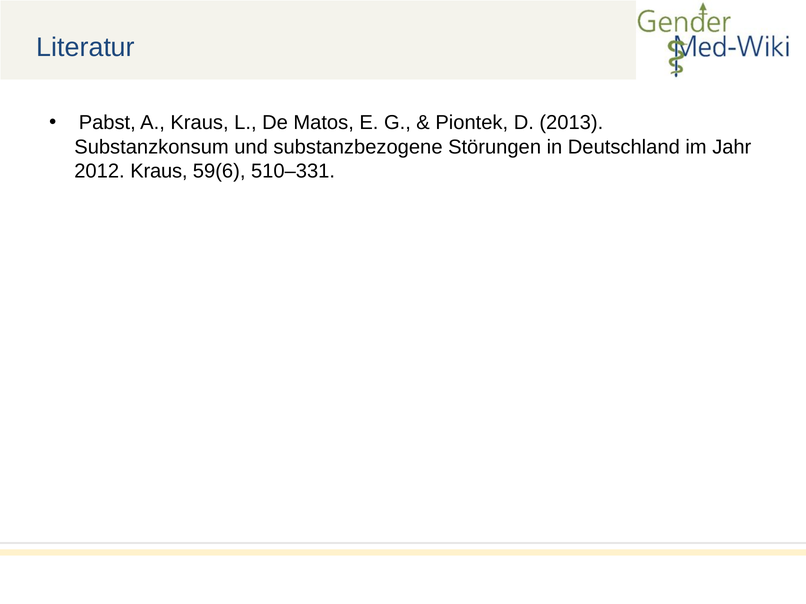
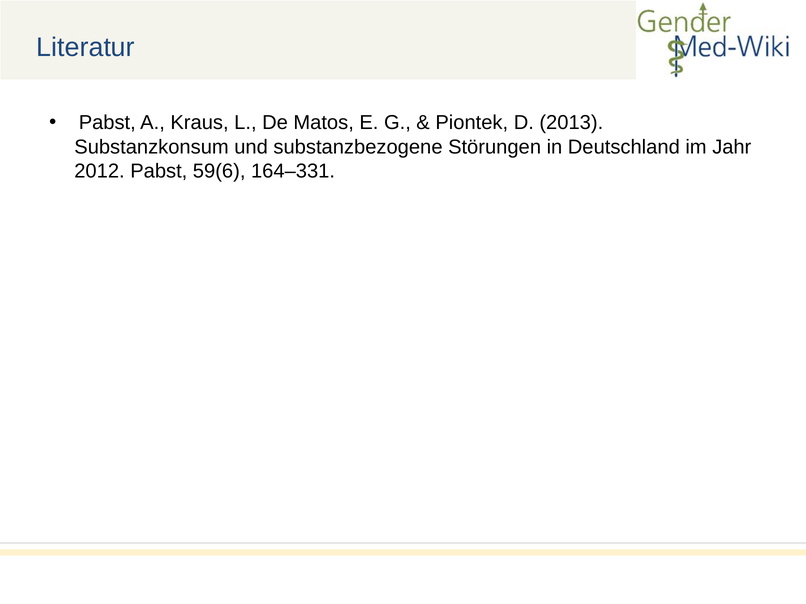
2012 Kraus: Kraus -> Pabst
510–331: 510–331 -> 164–331
